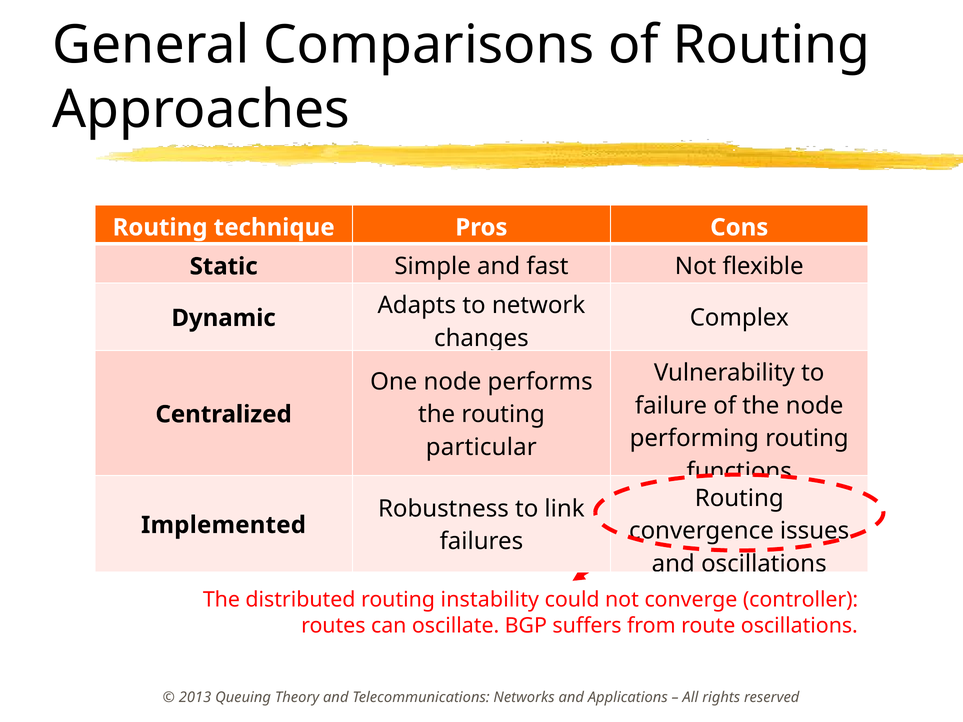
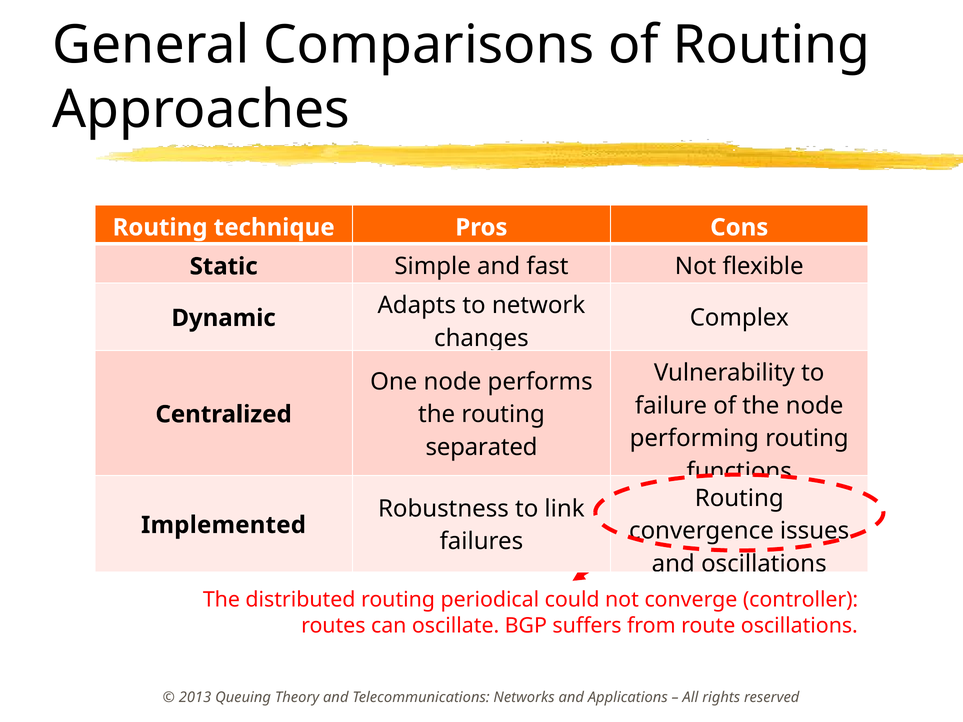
particular: particular -> separated
instability: instability -> periodical
